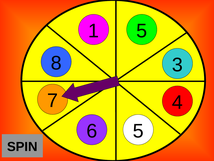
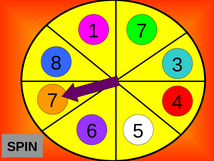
1 5: 5 -> 7
